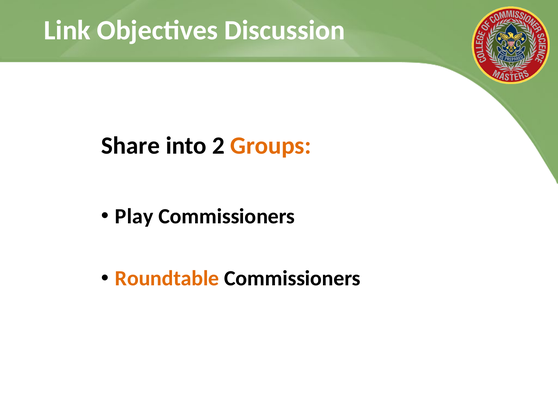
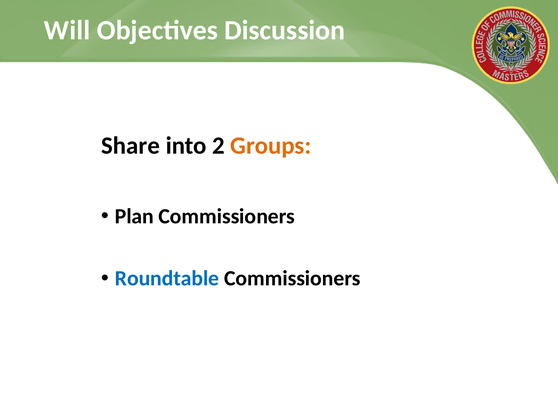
Link: Link -> Will
Play: Play -> Plan
Roundtable colour: orange -> blue
